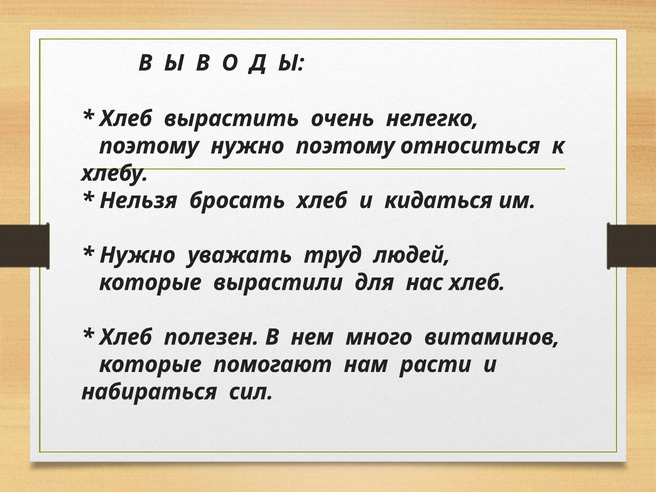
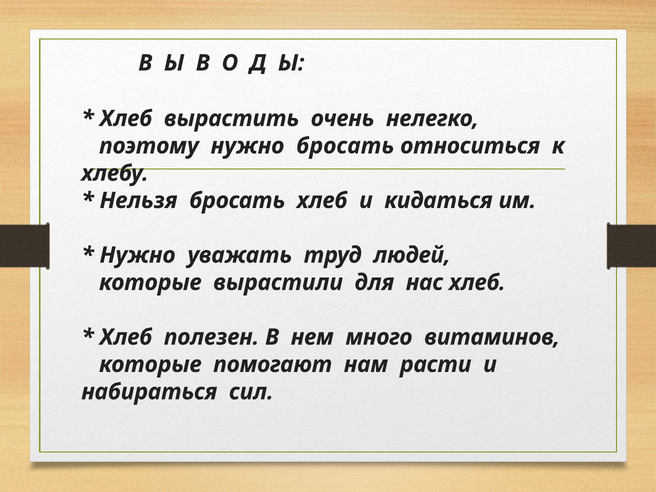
нужно поэтому: поэтому -> бросать
